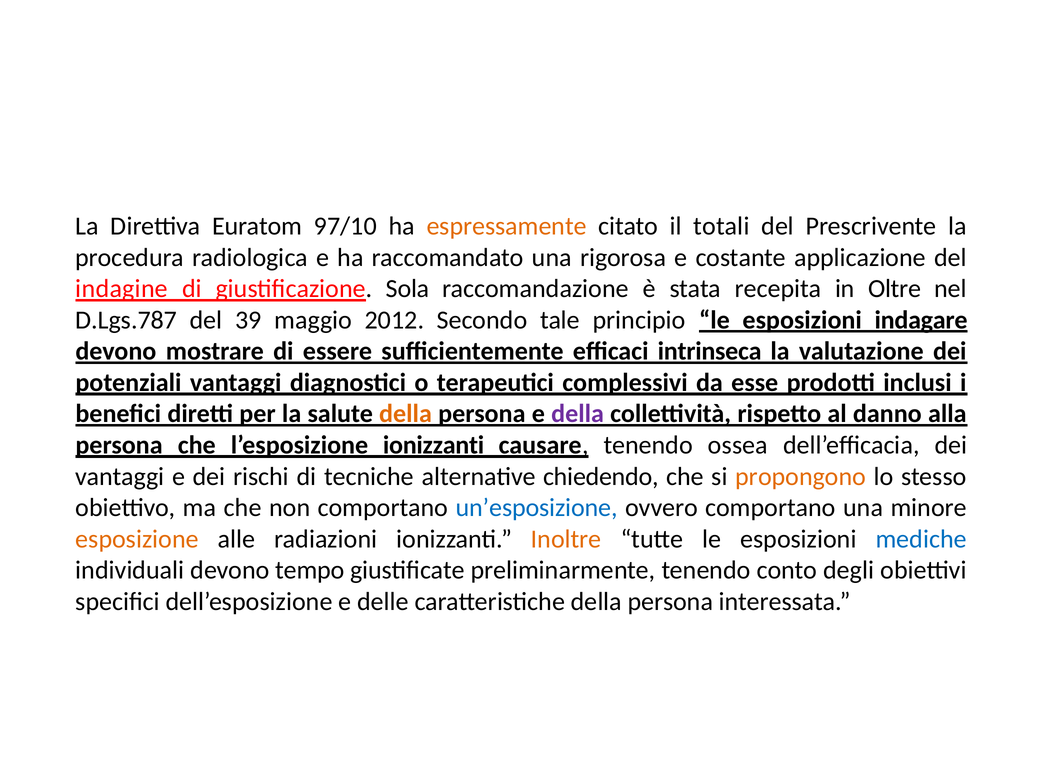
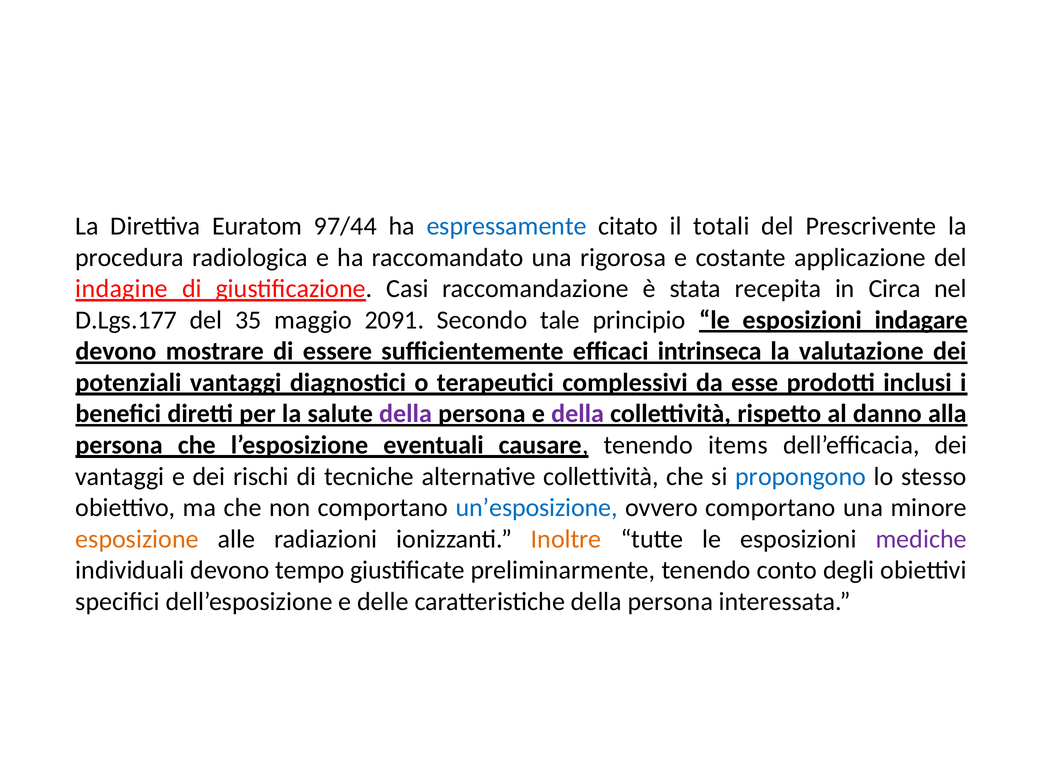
97/10: 97/10 -> 97/44
espressamente colour: orange -> blue
Sola: Sola -> Casi
Oltre: Oltre -> Circa
D.Lgs.787: D.Lgs.787 -> D.Lgs.177
39: 39 -> 35
2012: 2012 -> 2091
della at (405, 414) colour: orange -> purple
l’esposizione ionizzanti: ionizzanti -> eventuali
ossea: ossea -> items
alternative chiedendo: chiedendo -> collettività
propongono colour: orange -> blue
mediche colour: blue -> purple
